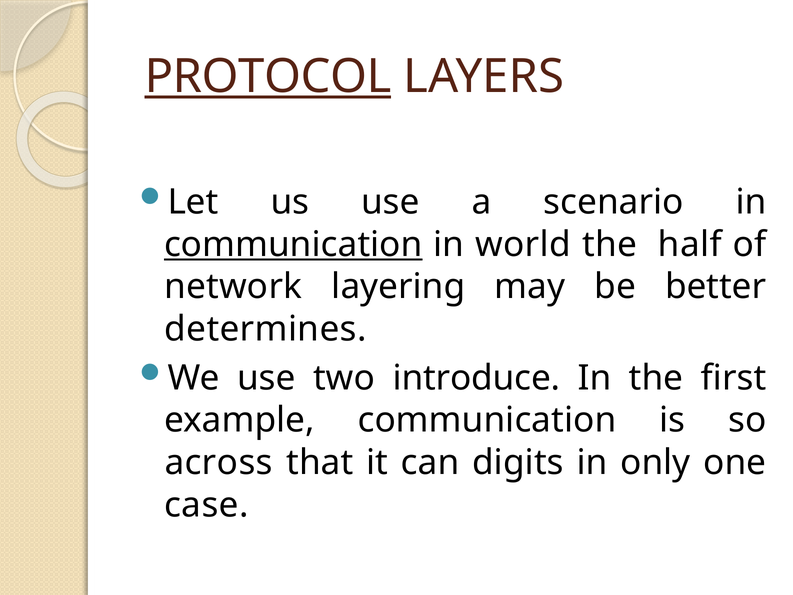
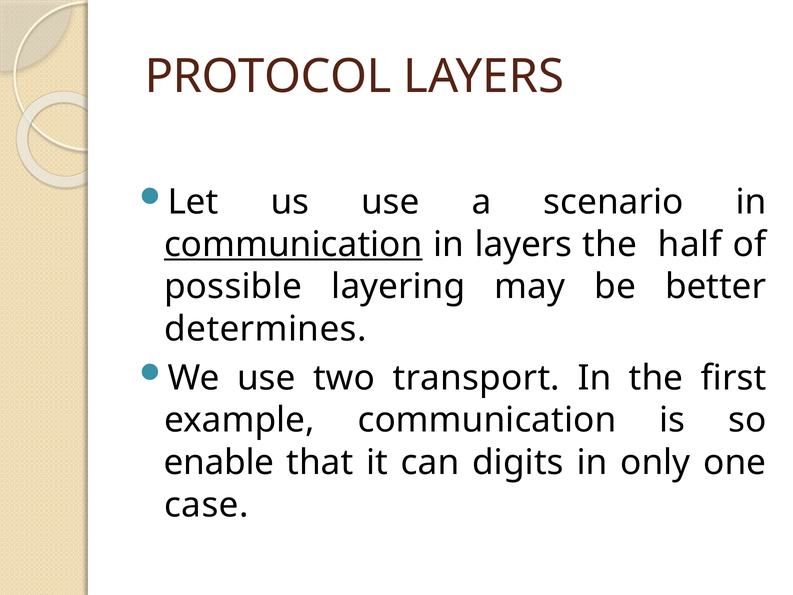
PROTOCOL underline: present -> none
in world: world -> layers
network: network -> possible
introduce: introduce -> transport
across: across -> enable
